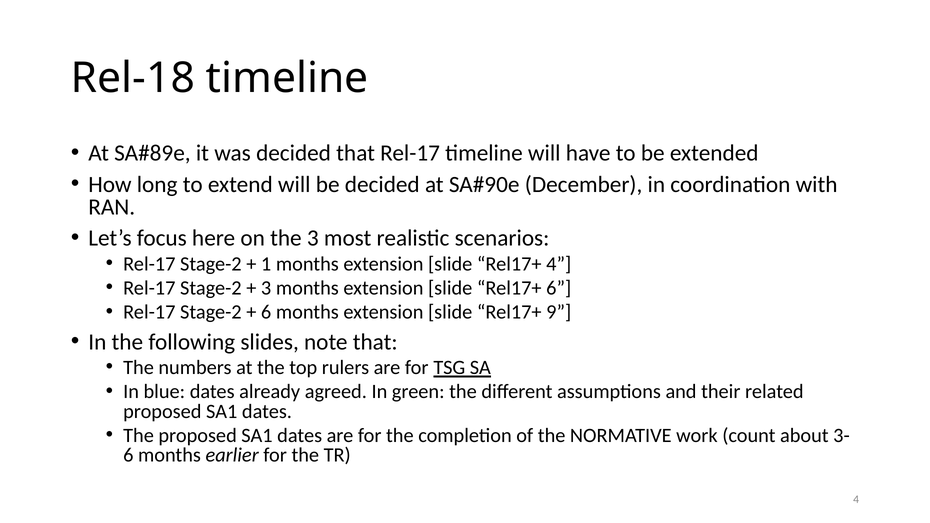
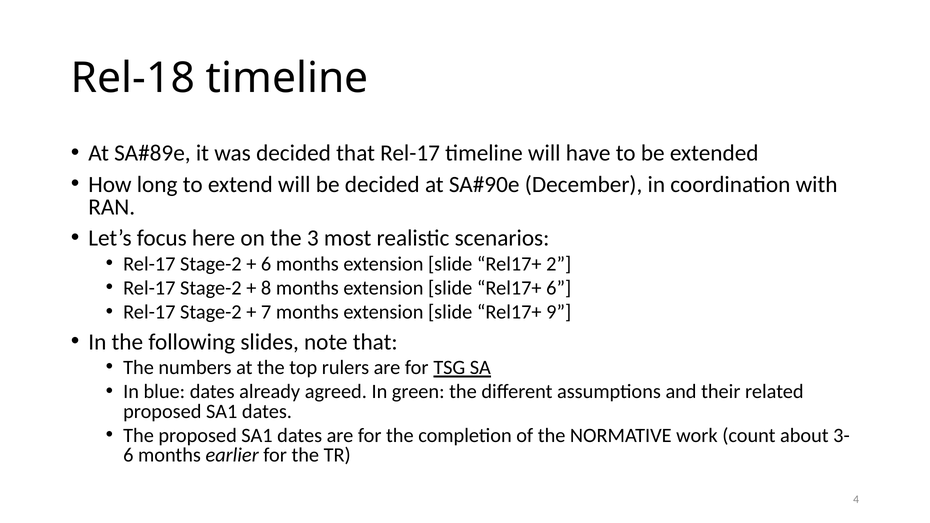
1 at (266, 264): 1 -> 6
Rel17+ 4: 4 -> 2
3 at (266, 288): 3 -> 8
6 at (266, 312): 6 -> 7
